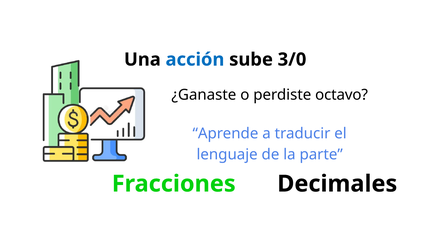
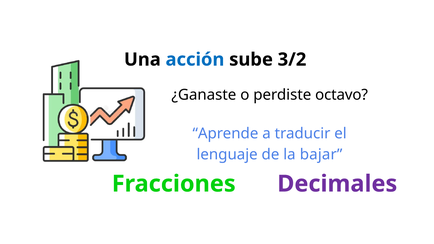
3/0: 3/0 -> 3/2
parte: parte -> bajar
Decimales colour: black -> purple
